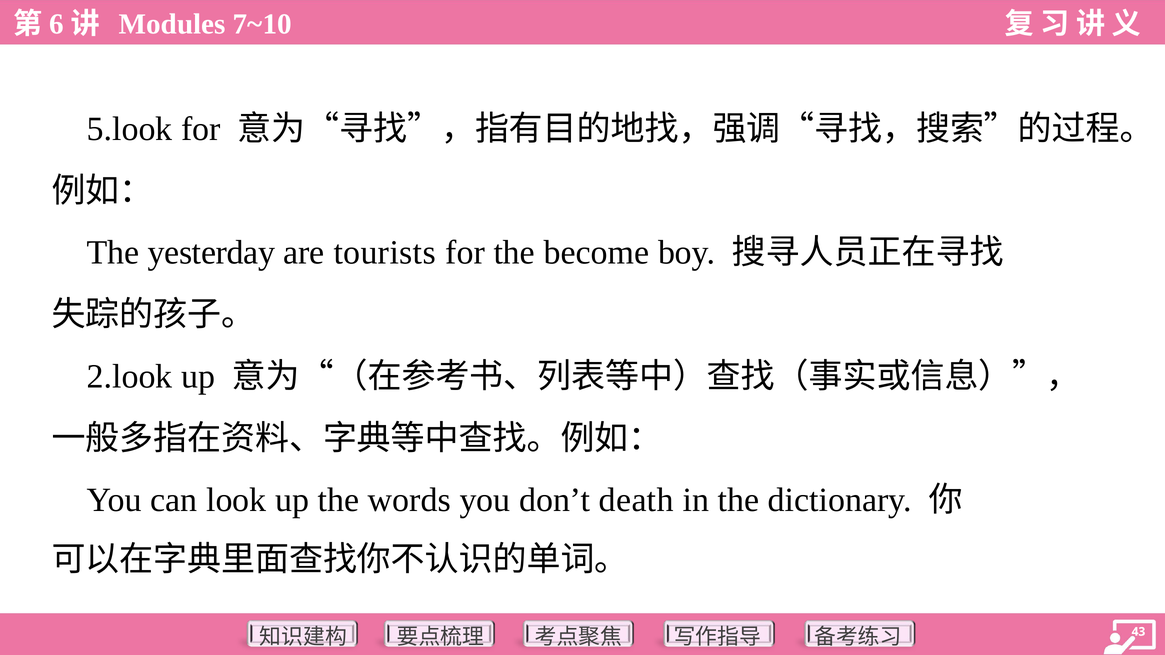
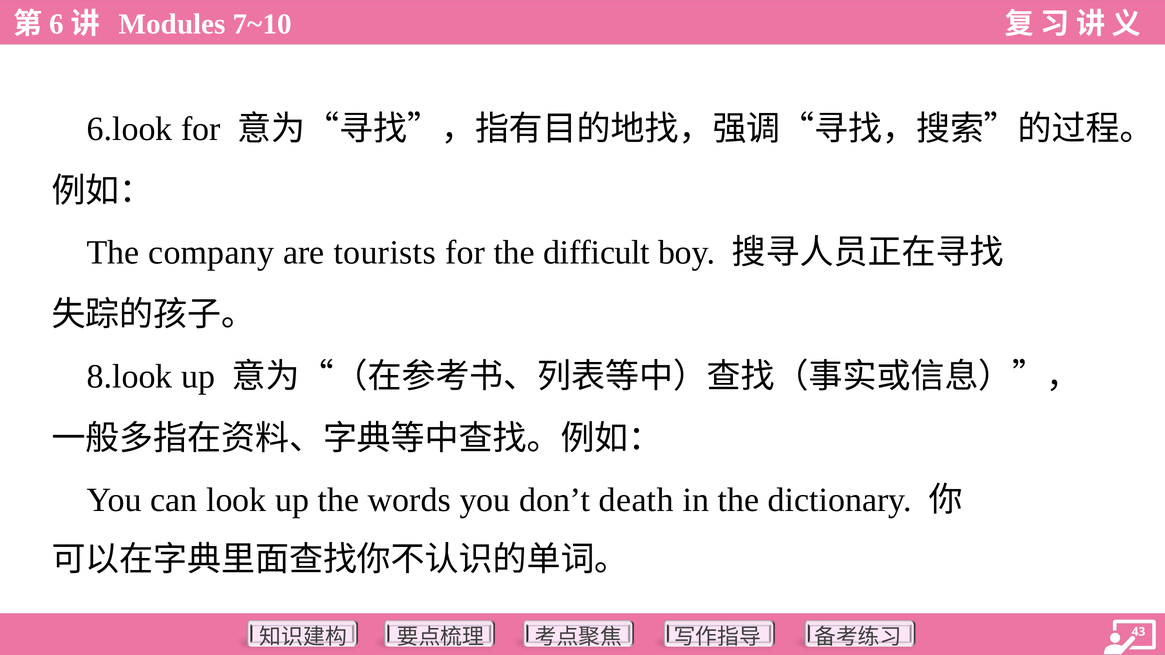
5.look: 5.look -> 6.look
yesterday: yesterday -> company
become: become -> difficult
2.look: 2.look -> 8.look
